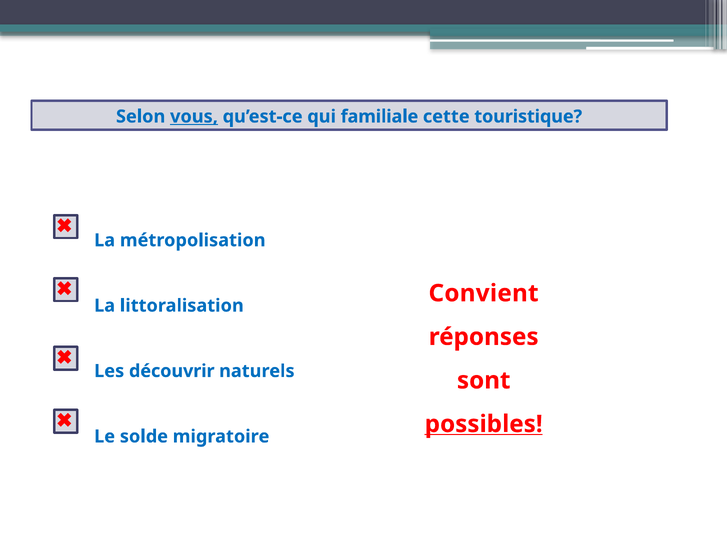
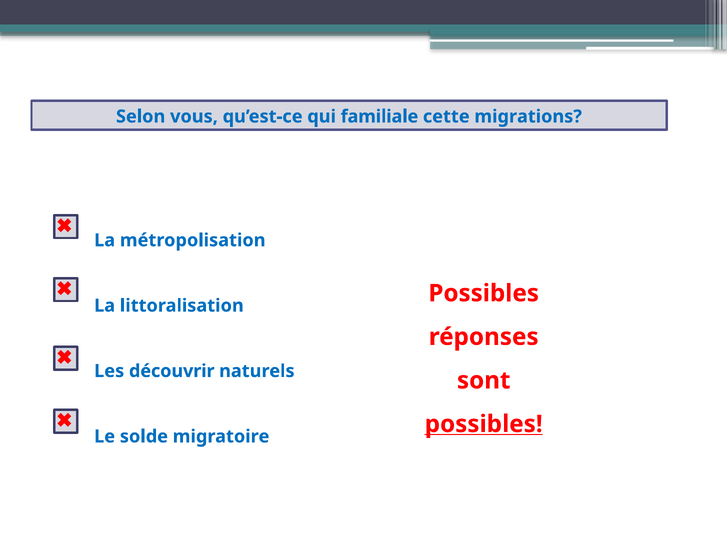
vous underline: present -> none
touristique: touristique -> migrations
Convient at (484, 293): Convient -> Possibles
